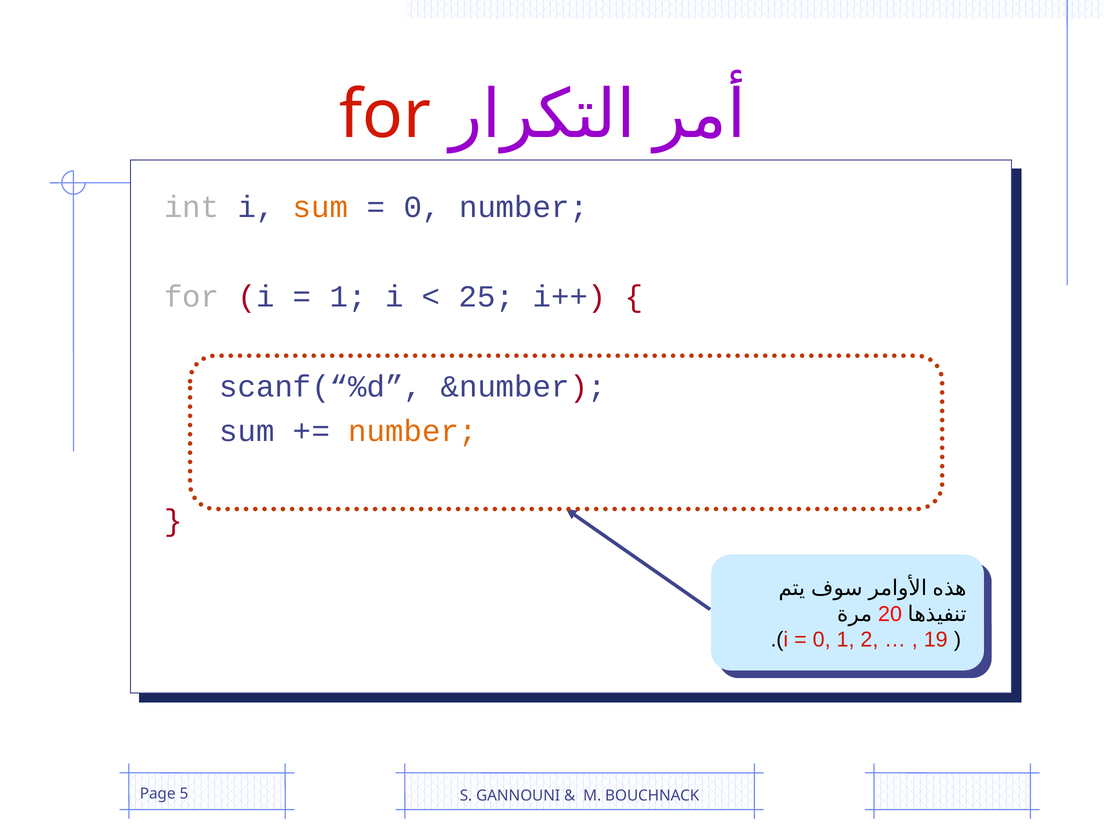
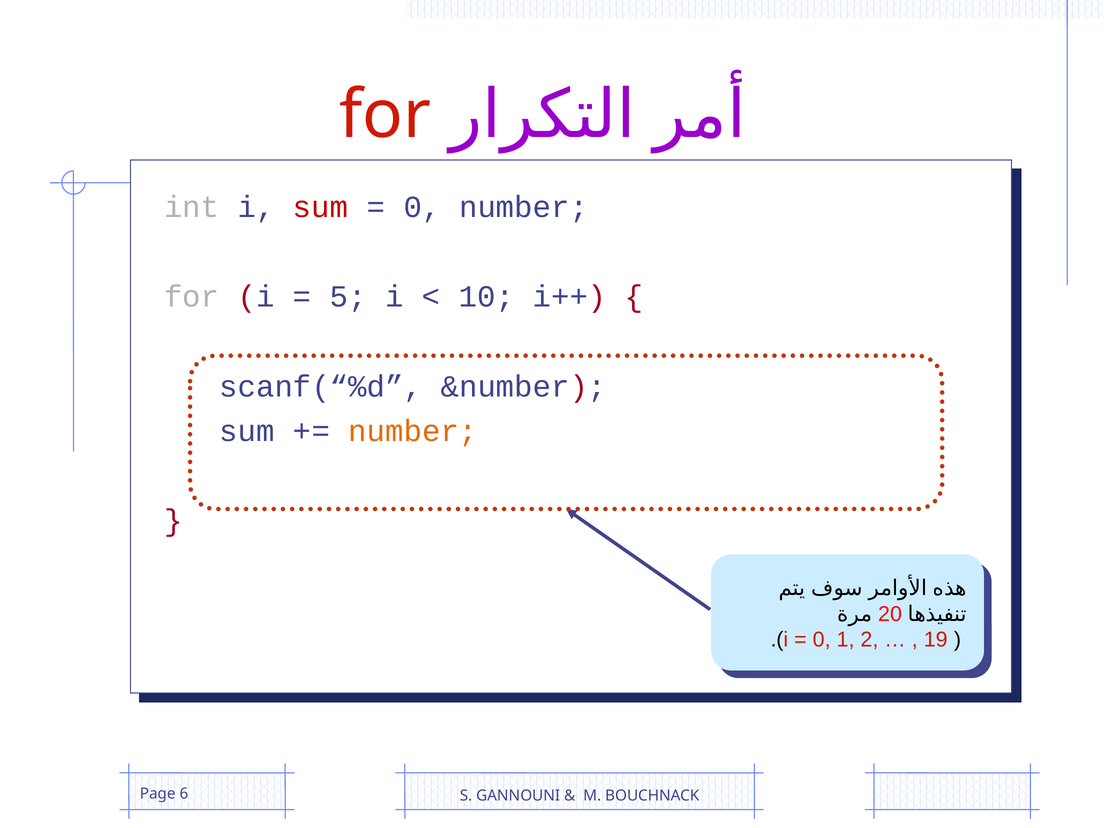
sum at (321, 207) colour: orange -> red
1 at (348, 297): 1 -> 5
25: 25 -> 10
5: 5 -> 6
